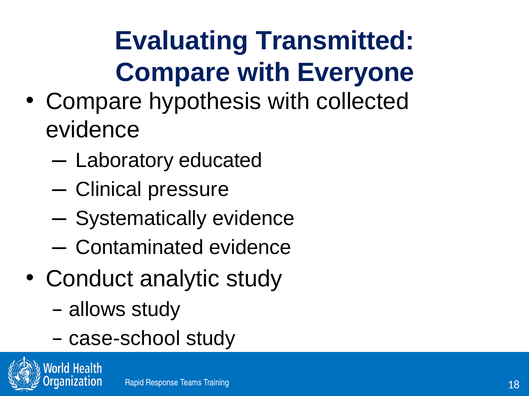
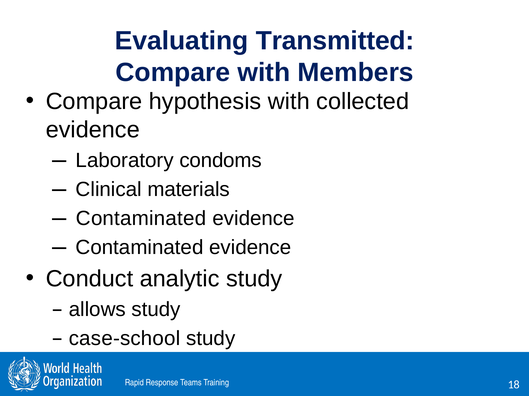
Everyone: Everyone -> Members
educated: educated -> condoms
pressure: pressure -> materials
Systematically at (141, 219): Systematically -> Contaminated
